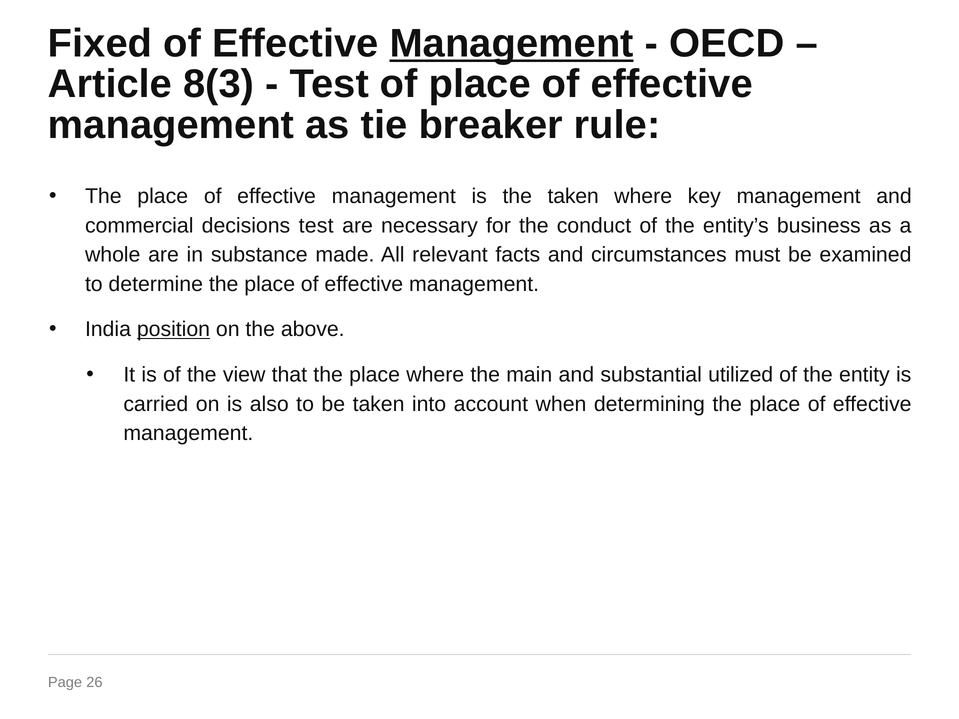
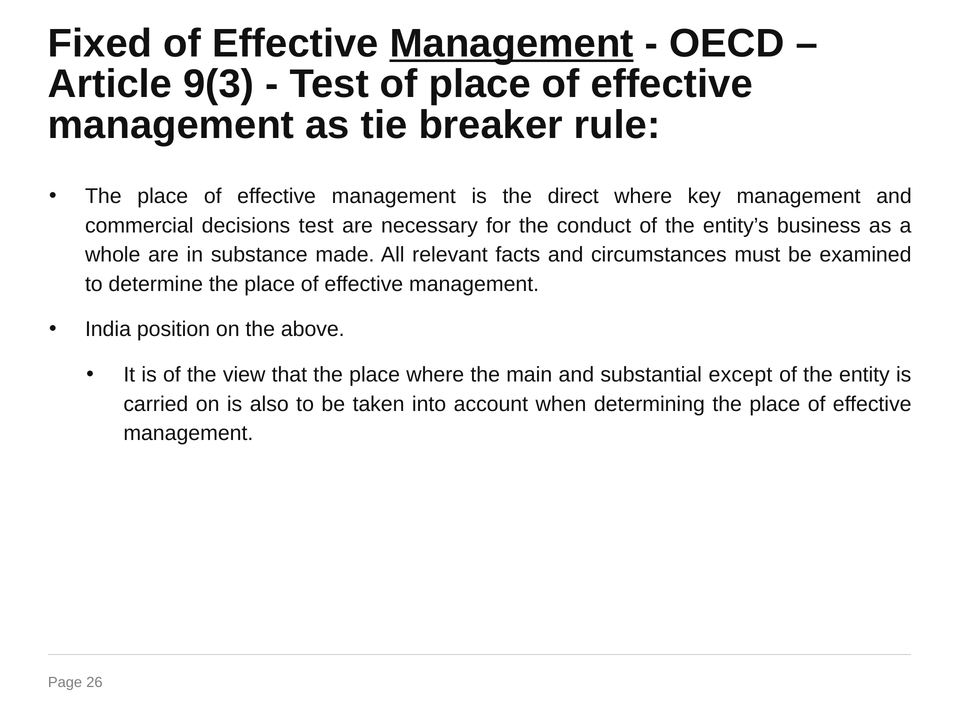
8(3: 8(3 -> 9(3
the taken: taken -> direct
position underline: present -> none
utilized: utilized -> except
